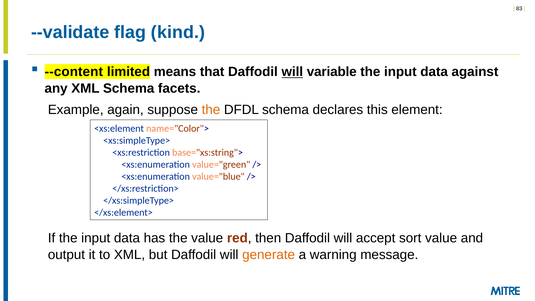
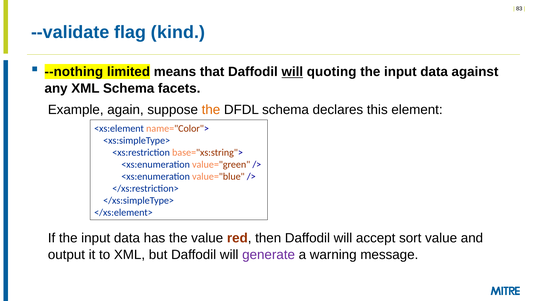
--content: --content -> --nothing
variable: variable -> quoting
generate colour: orange -> purple
